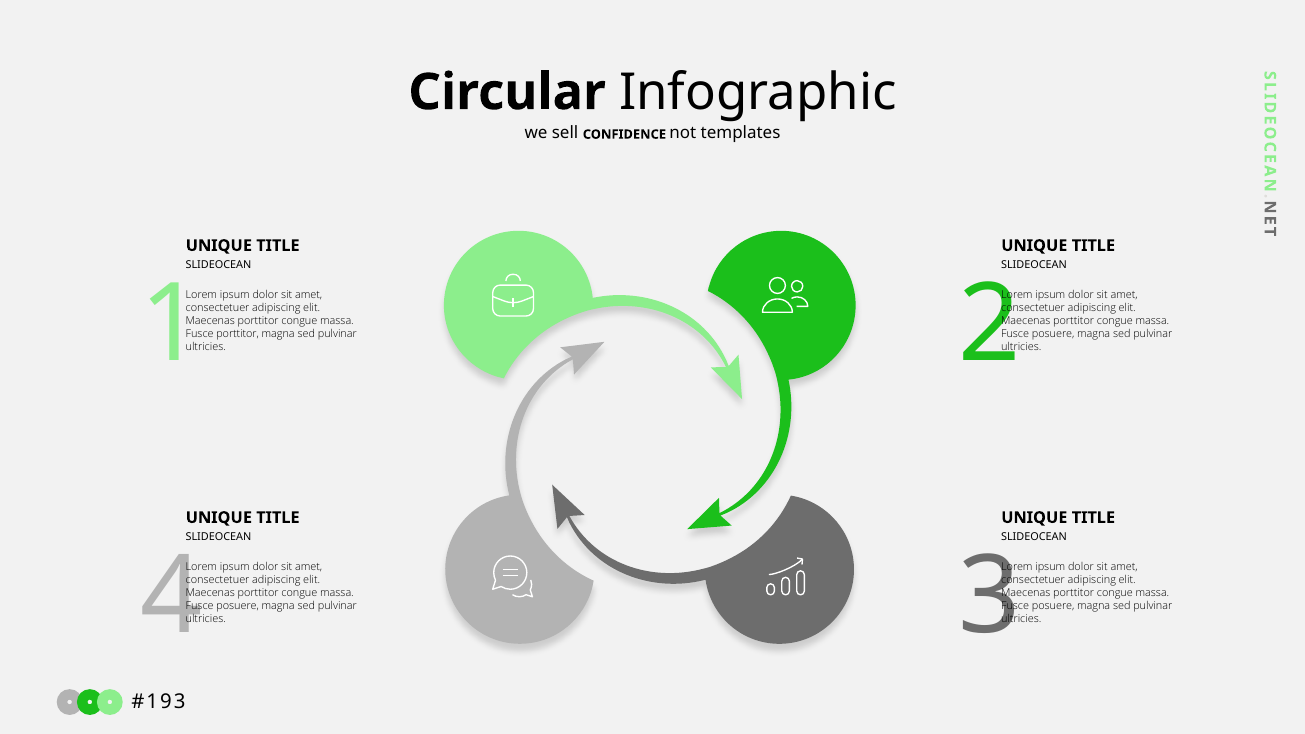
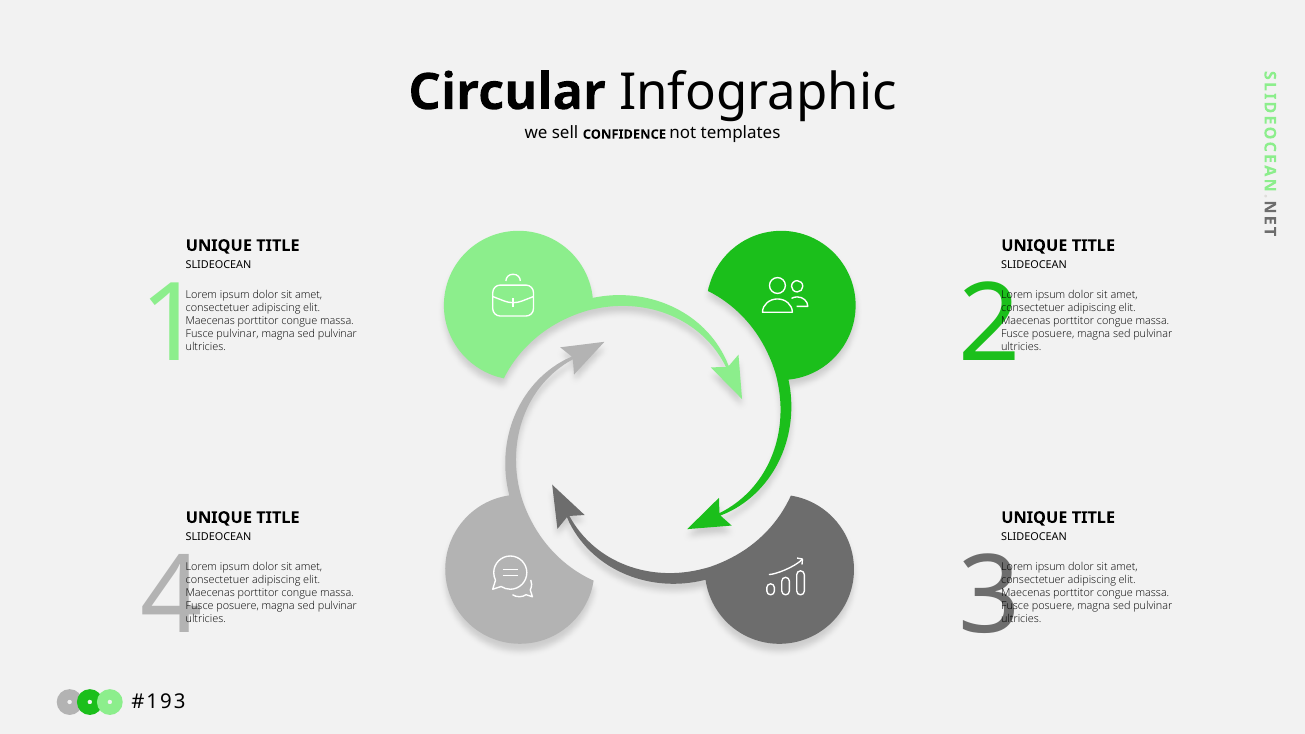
porttitor at (238, 334): porttitor -> pulvinar
